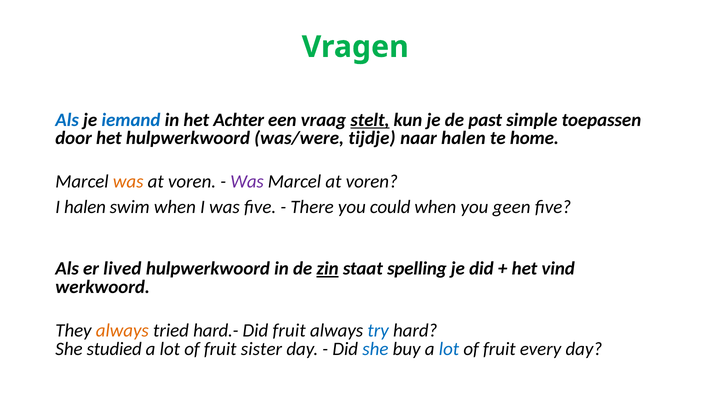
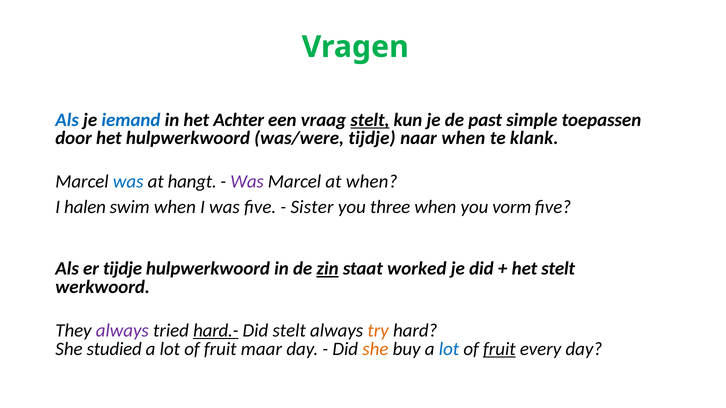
naar halen: halen -> when
home: home -> klank
was at (128, 182) colour: orange -> blue
voren at (192, 182): voren -> hangt
Marcel at voren: voren -> when
There: There -> Sister
could: could -> three
geen: geen -> vorm
er lived: lived -> tijdje
spelling: spelling -> worked
het vind: vind -> stelt
always at (122, 331) colour: orange -> purple
hard.- underline: none -> present
Did fruit: fruit -> stelt
try colour: blue -> orange
sister: sister -> maar
she at (375, 349) colour: blue -> orange
fruit at (499, 349) underline: none -> present
